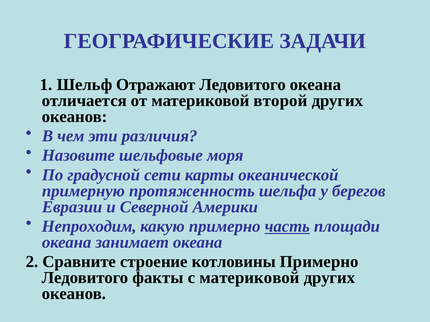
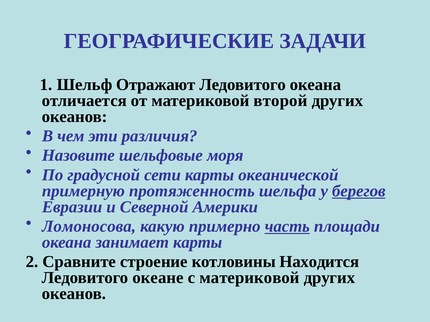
берегов underline: none -> present
Непроходим: Непроходим -> Ломоносова
занимает океана: океана -> карты
котловины Примерно: Примерно -> Находится
факты: факты -> океане
